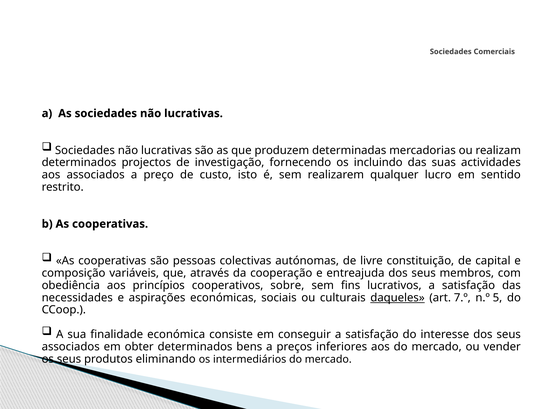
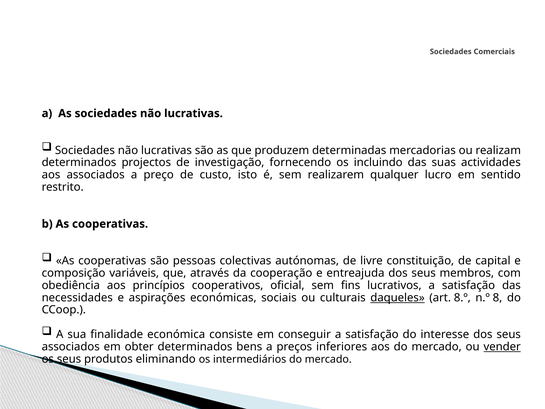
sobre: sobre -> oficial
7.º: 7.º -> 8.º
5: 5 -> 8
vender underline: none -> present
